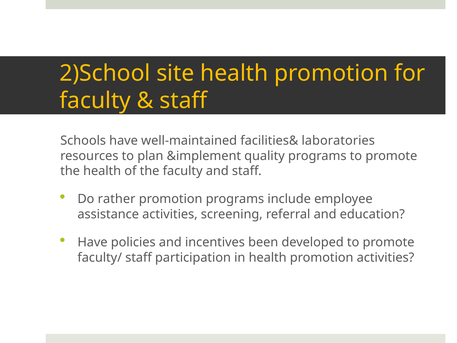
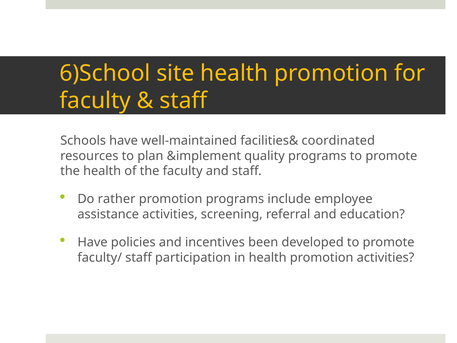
2)School: 2)School -> 6)School
laboratories: laboratories -> coordinated
